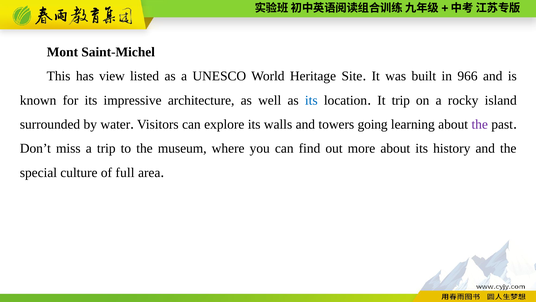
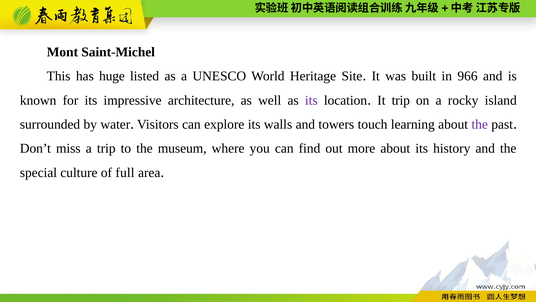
view: view -> huge
its at (311, 100) colour: blue -> purple
going: going -> touch
